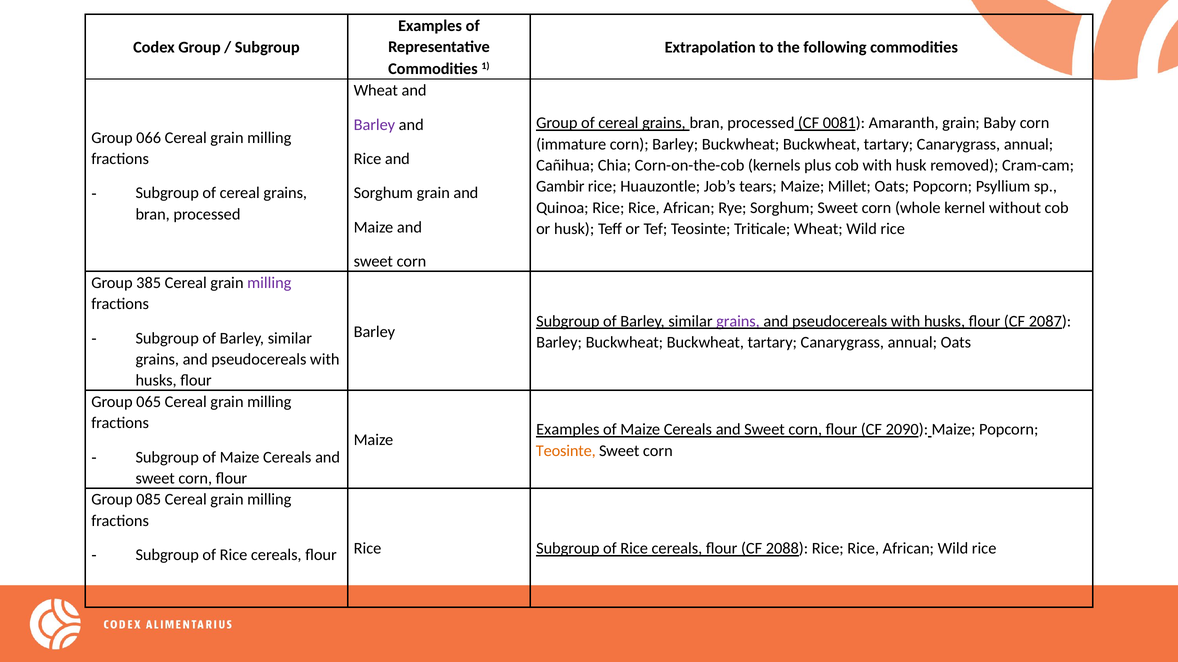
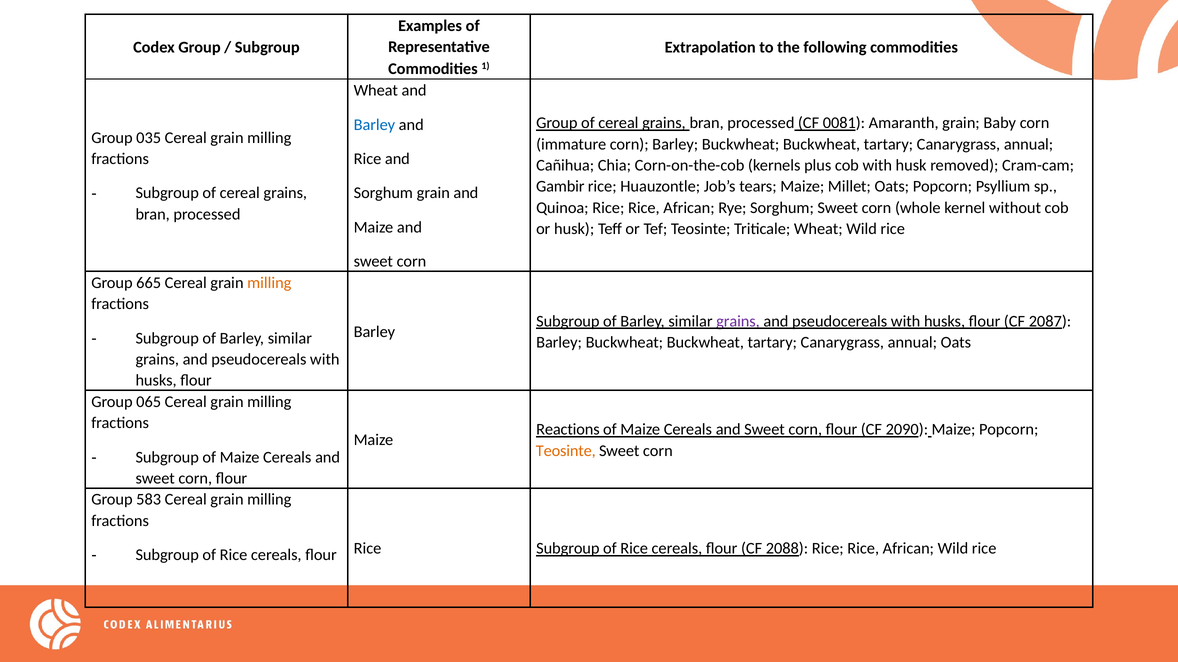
Barley at (374, 125) colour: purple -> blue
066: 066 -> 035
385: 385 -> 665
milling at (269, 283) colour: purple -> orange
Examples at (568, 430): Examples -> Reactions
085: 085 -> 583
